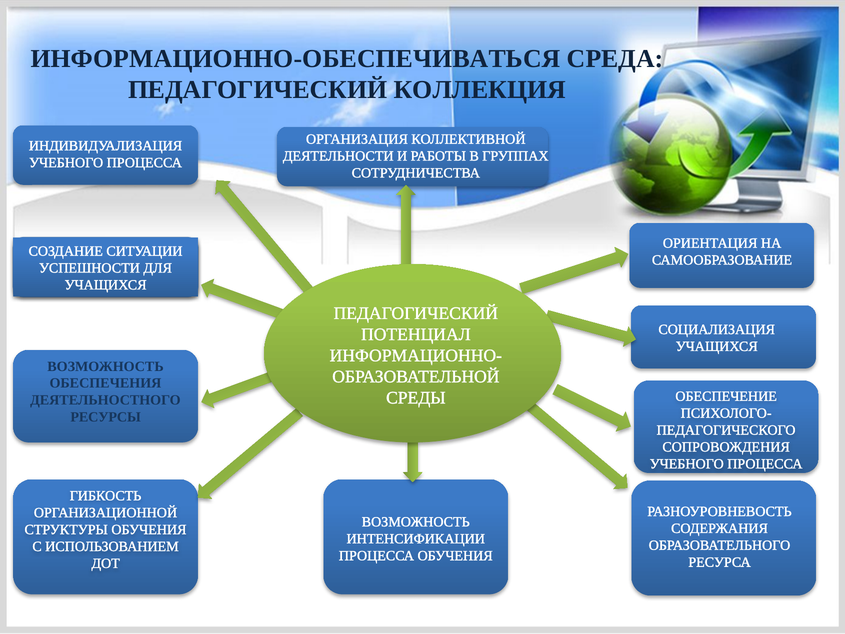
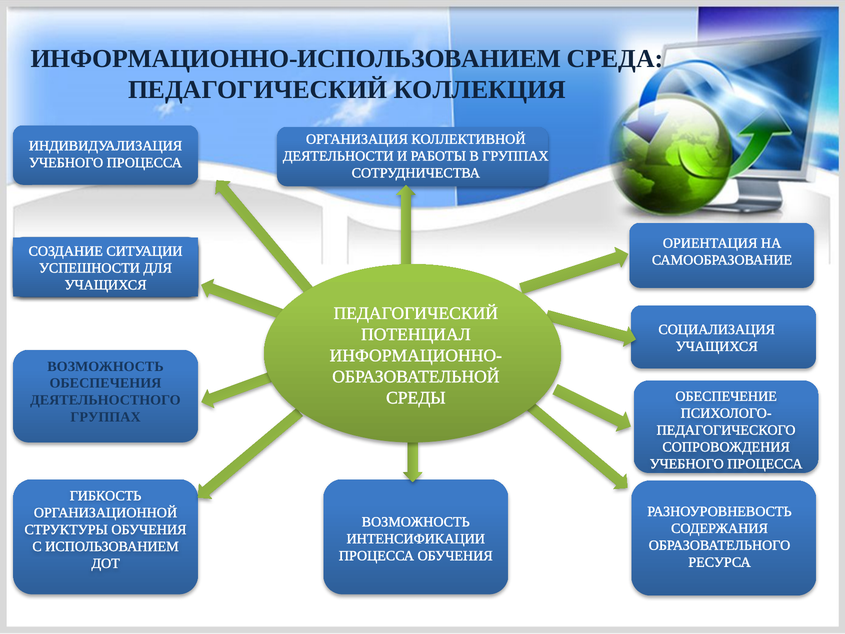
ИНФОРМАЦИОННО-ОБЕСПЕЧИВАТЬСЯ: ИНФОРМАЦИОННО-ОБЕСПЕЧИВАТЬСЯ -> ИНФОРМАЦИОННО-ИСПОЛЬЗОВАНИЕМ
РЕСУРСЫ at (106, 417): РЕСУРСЫ -> ГРУППАХ
